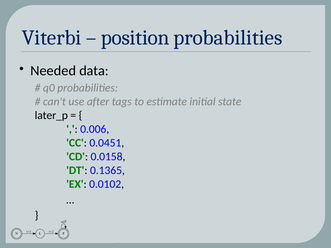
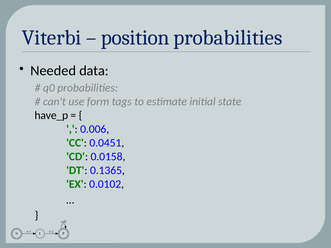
after: after -> form
later_p: later_p -> have_p
